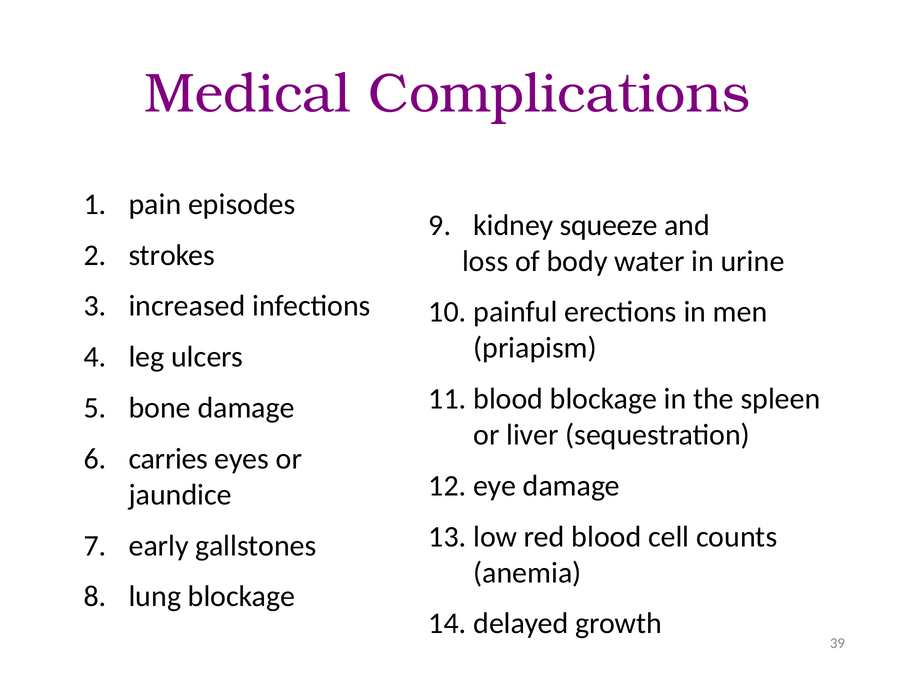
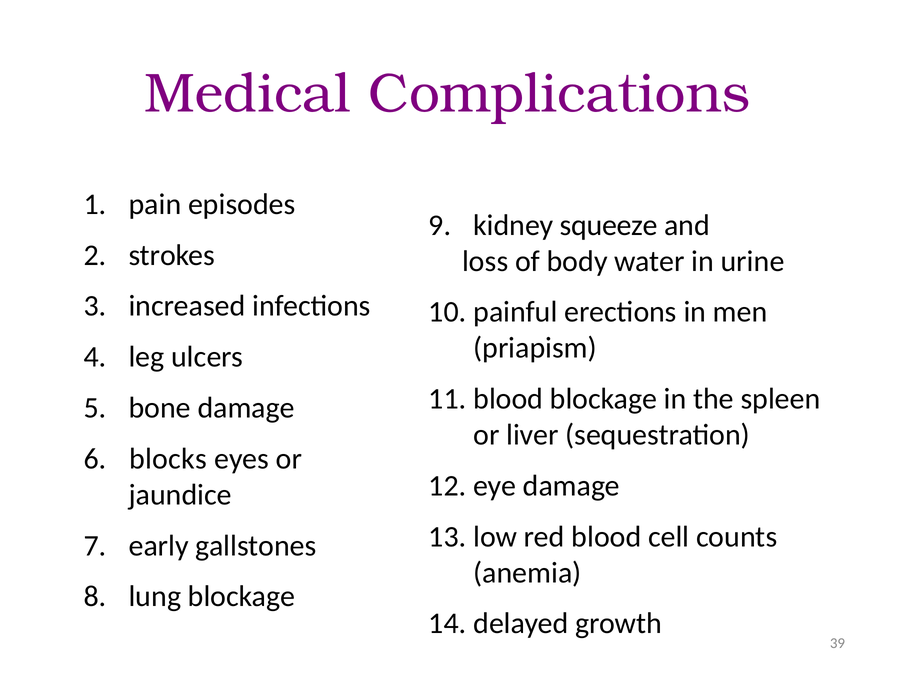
carries: carries -> blocks
